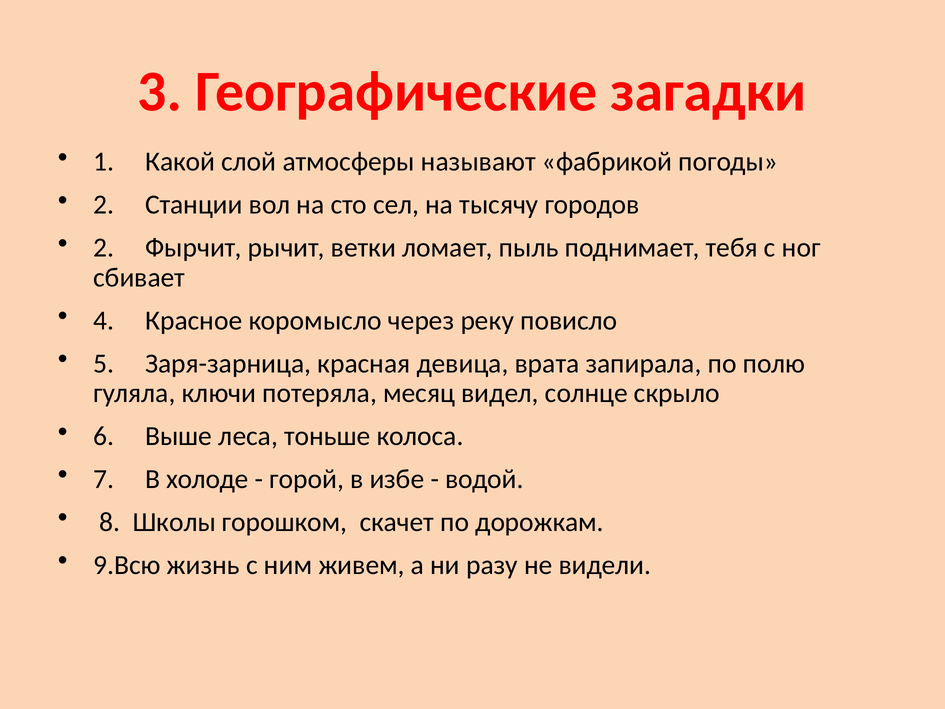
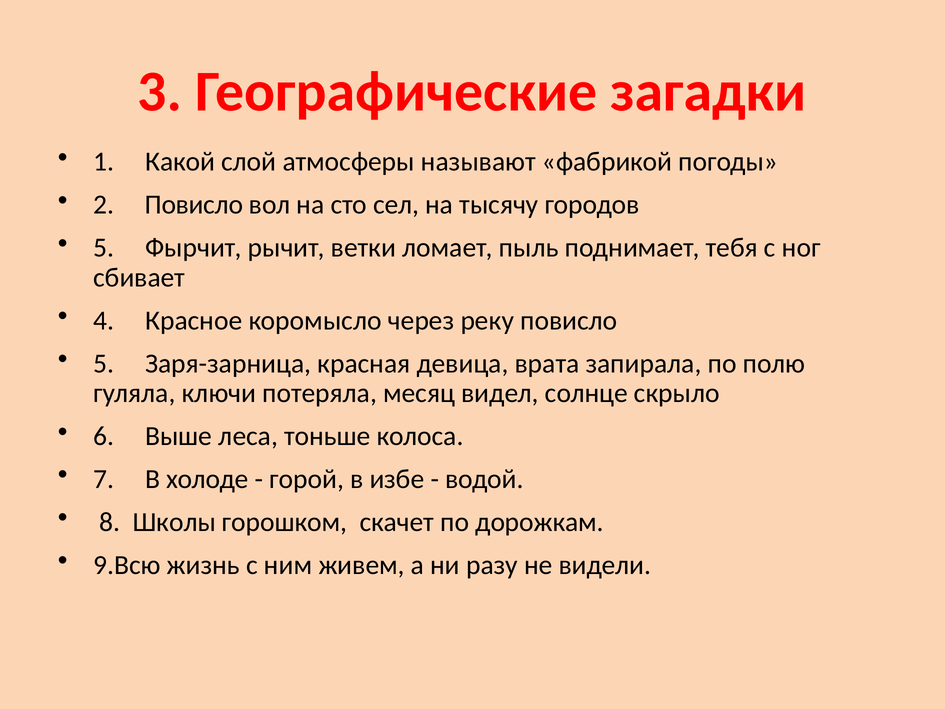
2 Станции: Станции -> Повисло
2 at (104, 248): 2 -> 5
